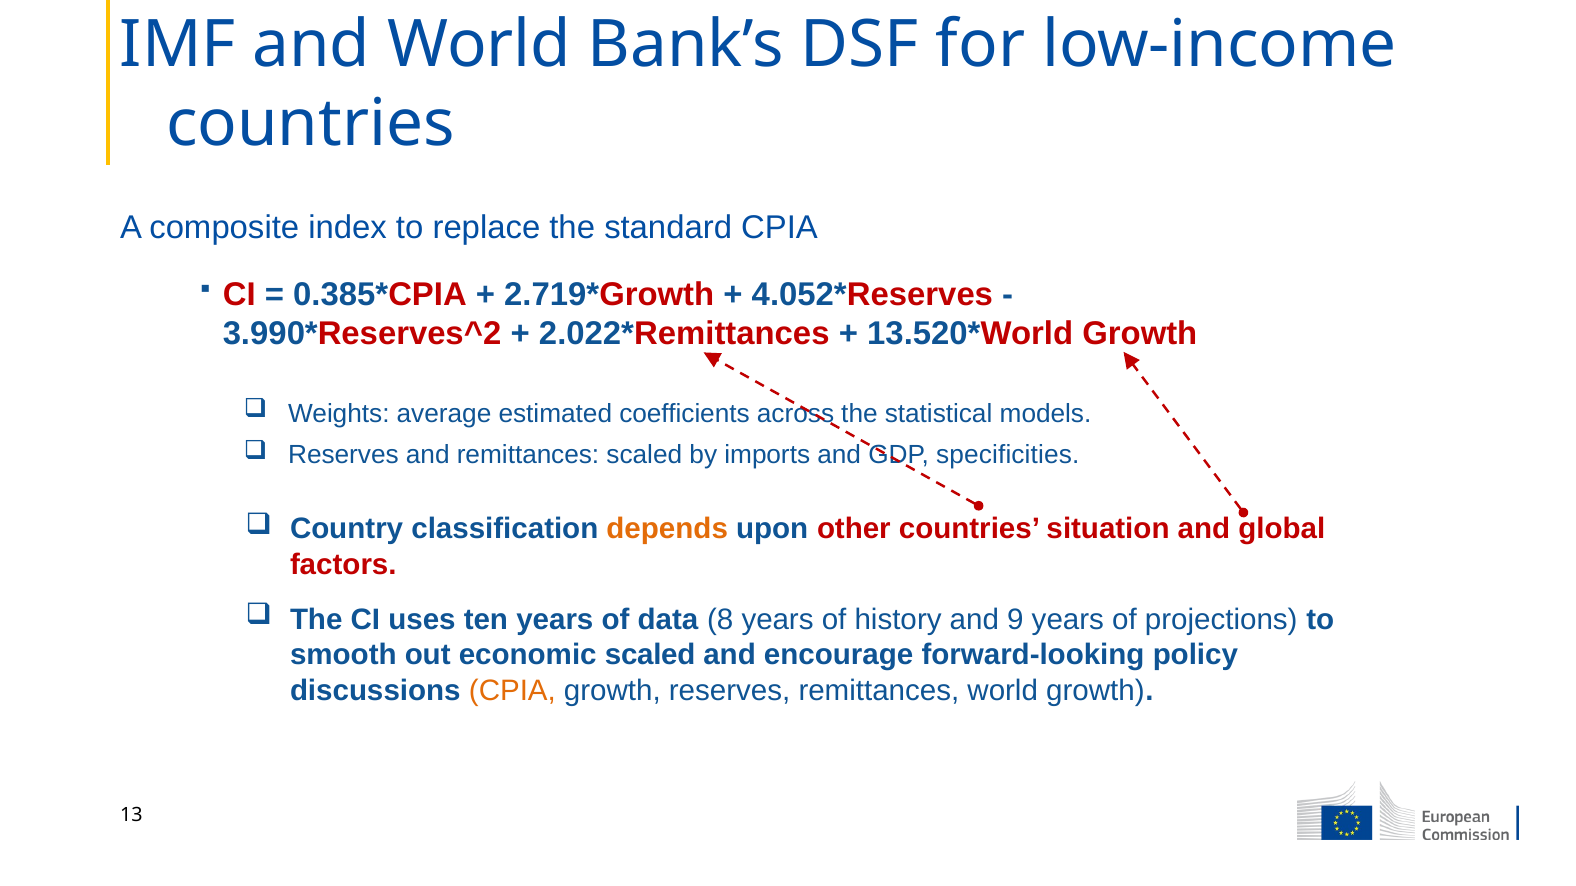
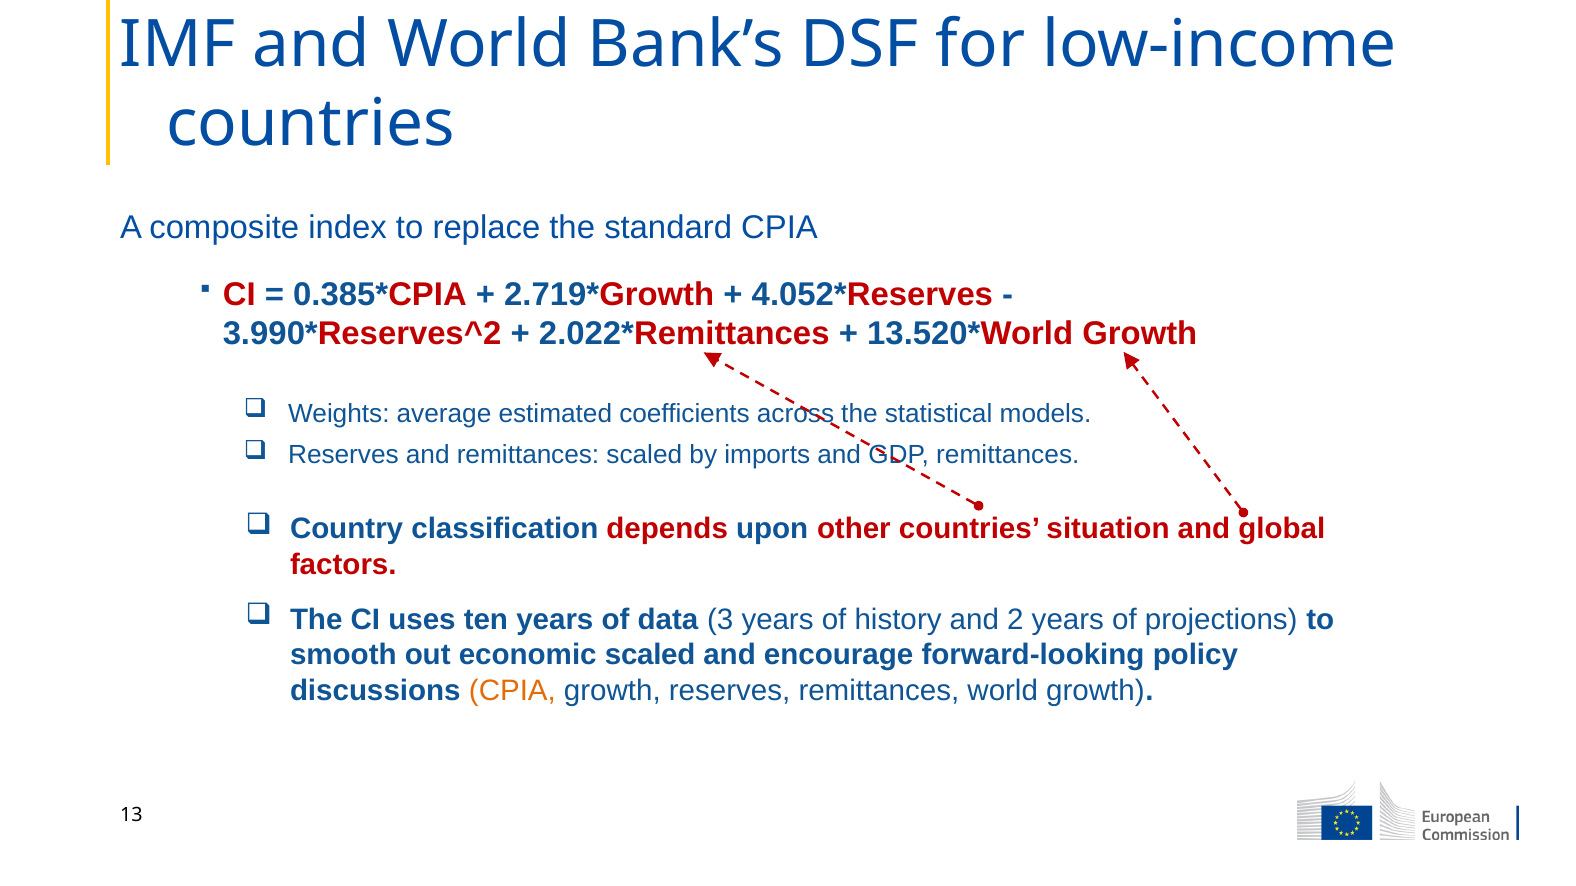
GDP specificities: specificities -> remittances
depends colour: orange -> red
8: 8 -> 3
9: 9 -> 2
